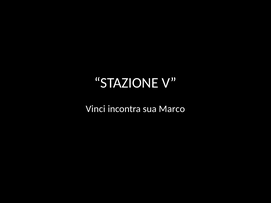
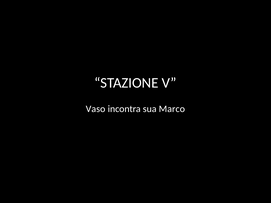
Vinci: Vinci -> Vaso
